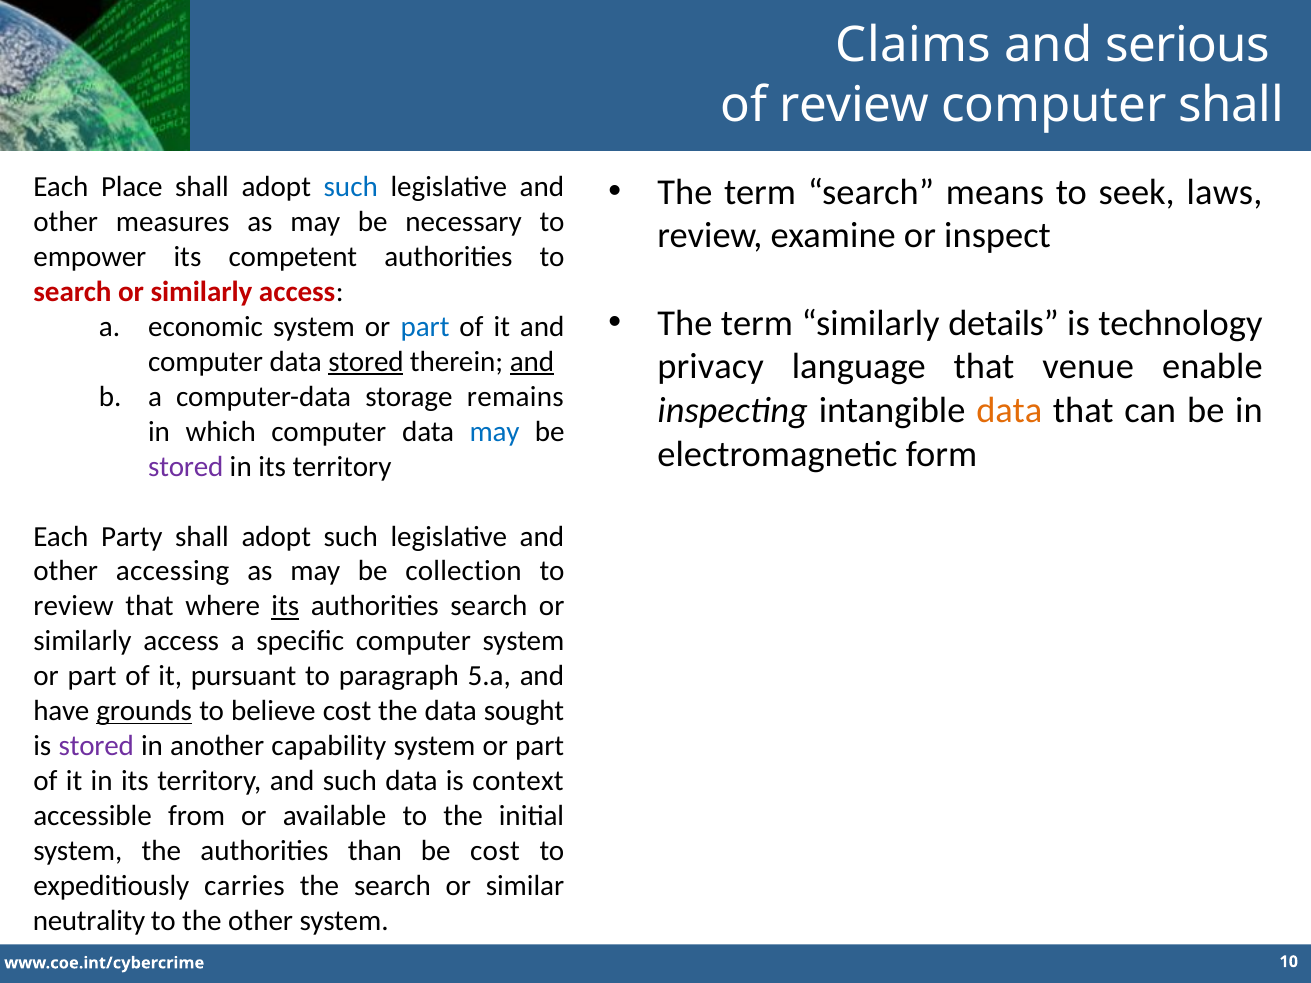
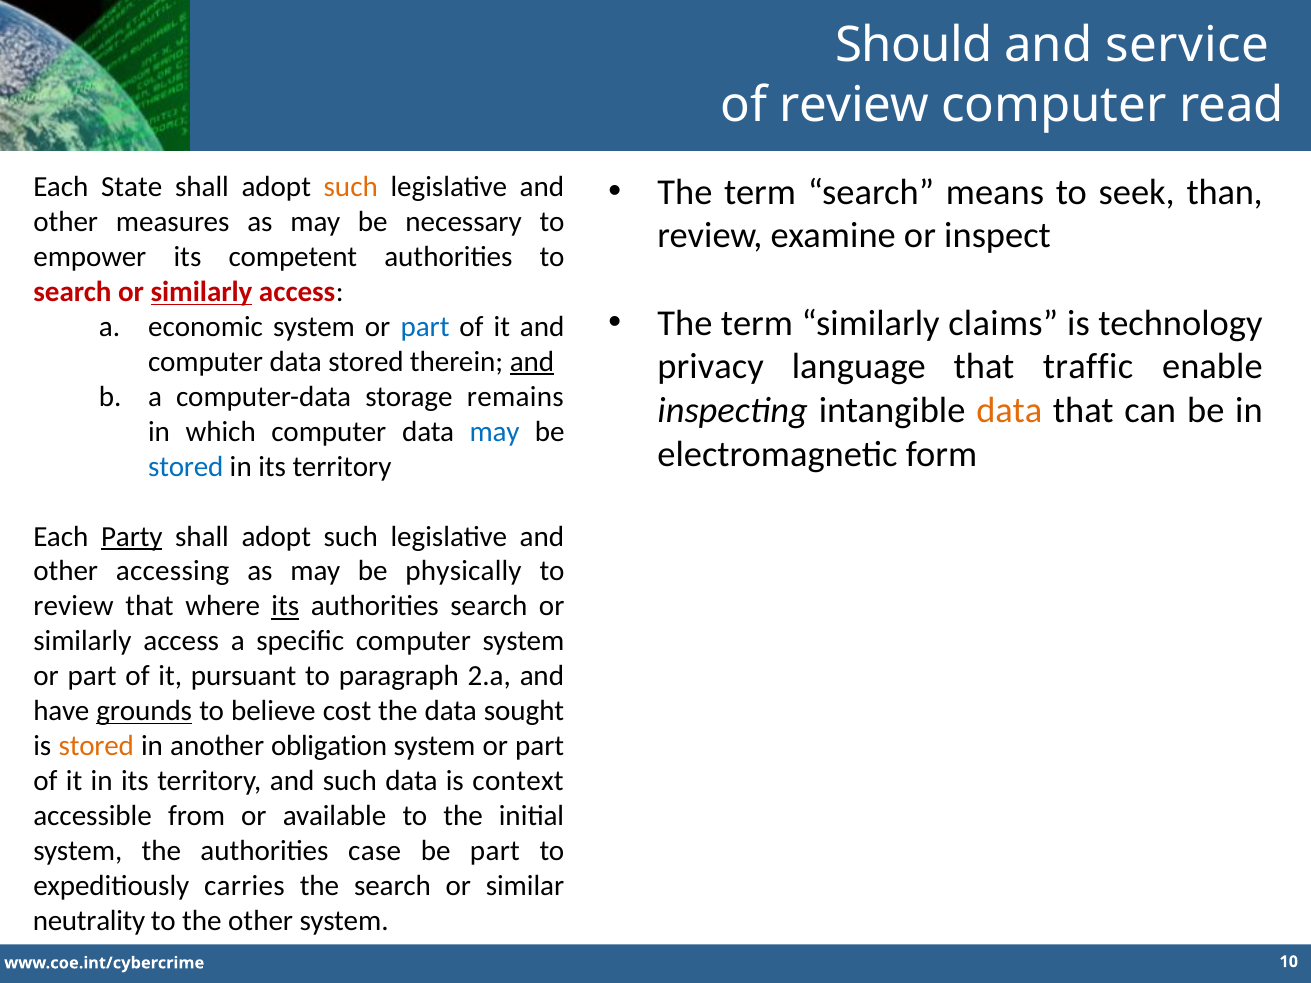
Claims: Claims -> Should
serious: serious -> service
computer shall: shall -> read
laws: laws -> than
Place: Place -> State
such at (351, 187) colour: blue -> orange
similarly at (202, 292) underline: none -> present
details: details -> claims
stored at (366, 362) underline: present -> none
venue: venue -> traffic
stored at (186, 467) colour: purple -> blue
Party underline: none -> present
collection: collection -> physically
5.a: 5.a -> 2.a
stored at (96, 746) colour: purple -> orange
capability: capability -> obligation
than: than -> case
be cost: cost -> part
